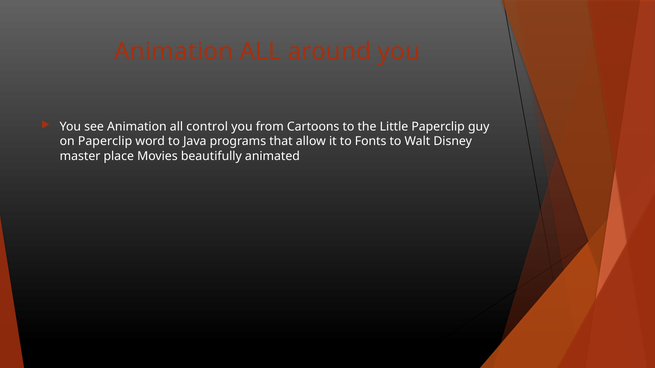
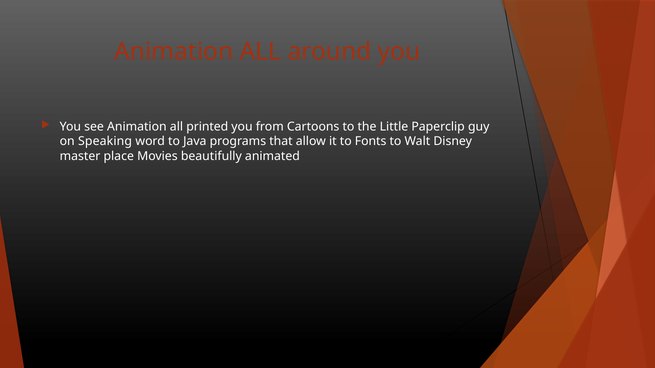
control: control -> printed
on Paperclip: Paperclip -> Speaking
